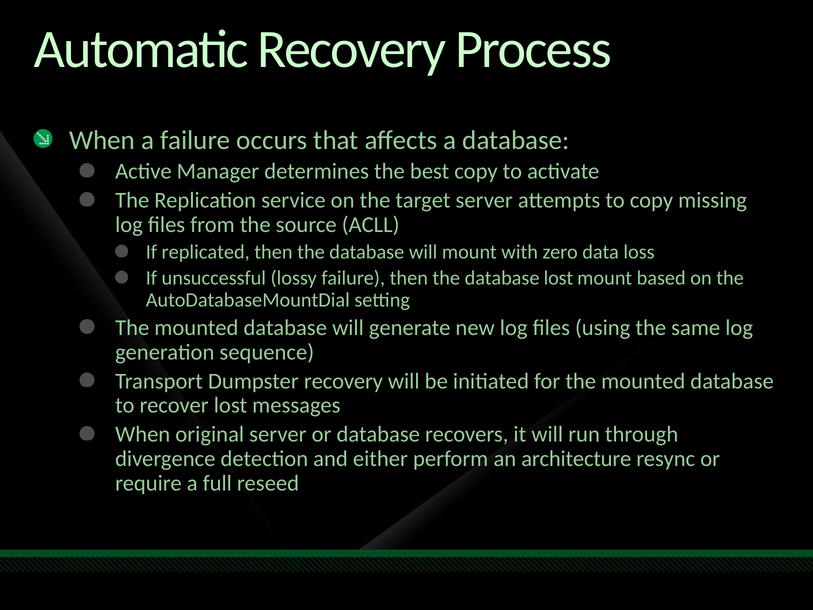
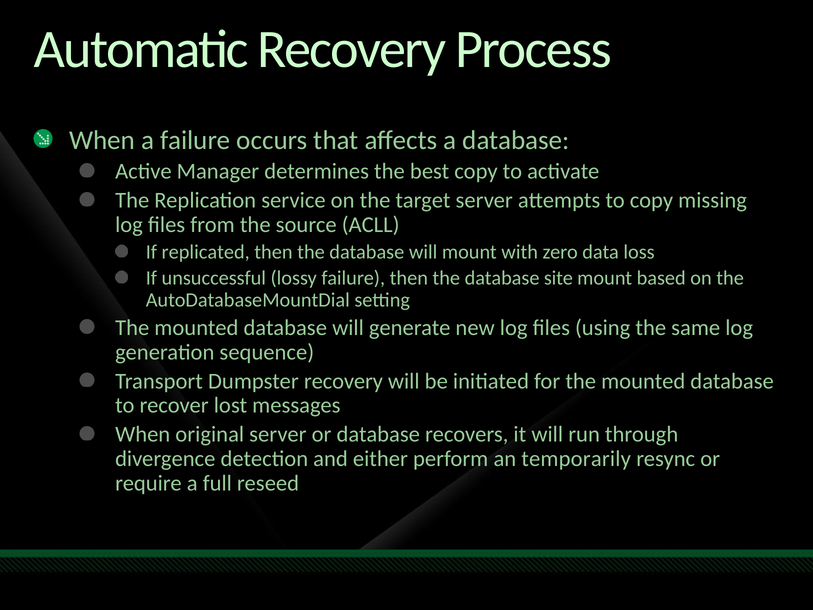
database lost: lost -> site
architecture: architecture -> temporarily
